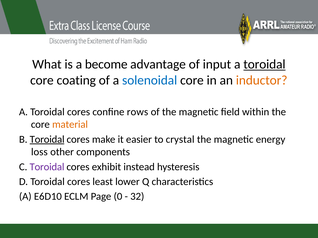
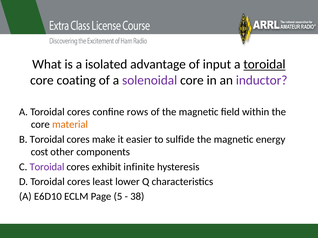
become: become -> isolated
solenoidal colour: blue -> purple
inductor colour: orange -> purple
Toroidal at (47, 140) underline: present -> none
crystal: crystal -> sulfide
loss: loss -> cost
instead: instead -> infinite
0: 0 -> 5
32: 32 -> 38
